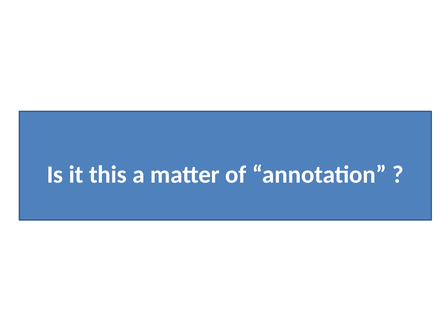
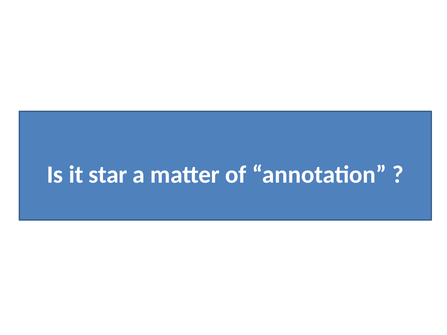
this: this -> star
